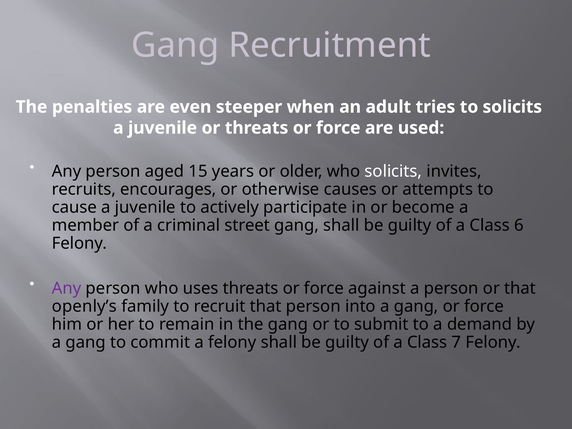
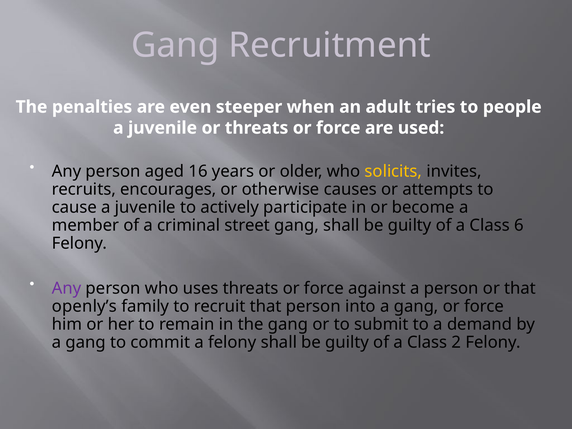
to solicits: solicits -> people
15: 15 -> 16
solicits at (393, 171) colour: white -> yellow
7: 7 -> 2
